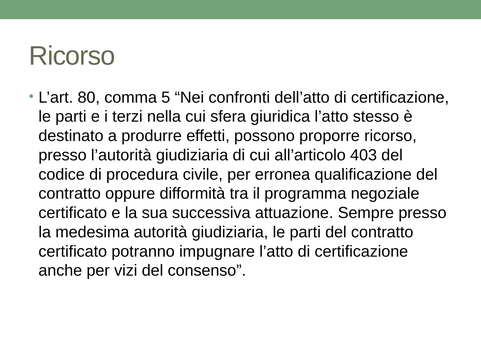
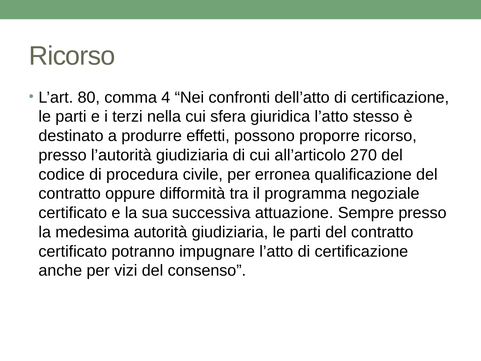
5: 5 -> 4
403: 403 -> 270
